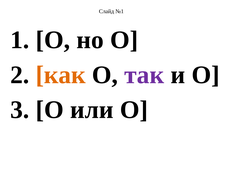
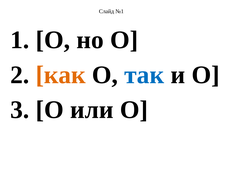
так colour: purple -> blue
